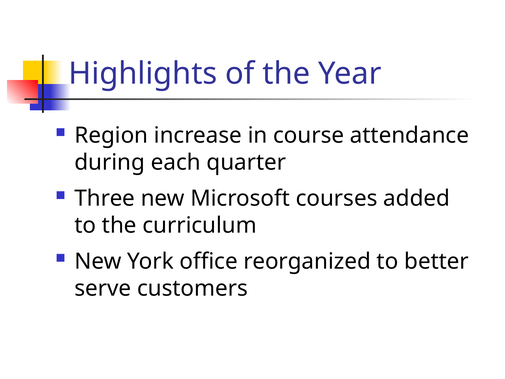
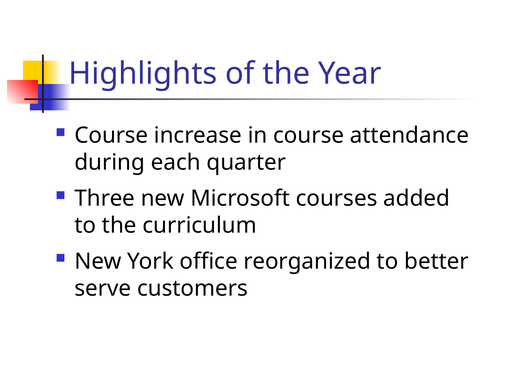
Region at (111, 135): Region -> Course
